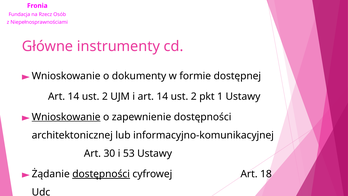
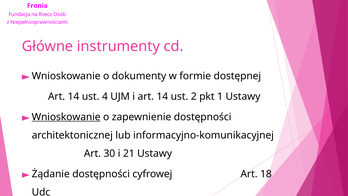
2 at (105, 96): 2 -> 4
53: 53 -> 21
dostępności at (101, 174) underline: present -> none
